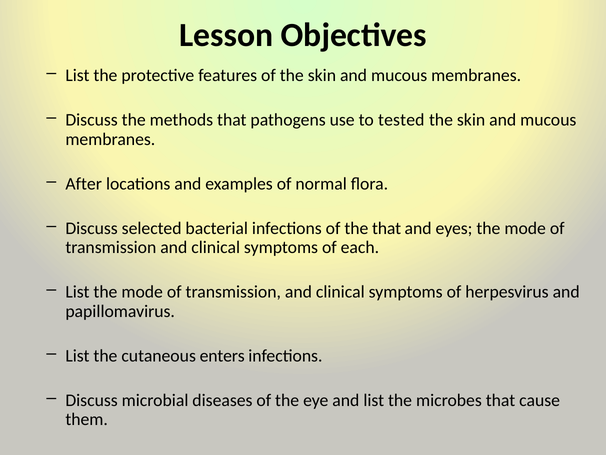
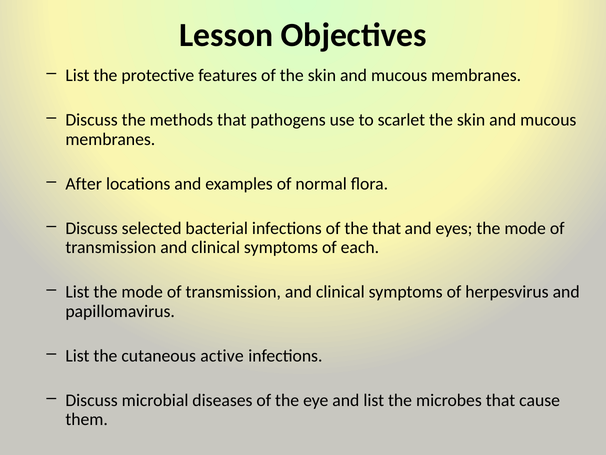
tested: tested -> scarlet
enters: enters -> active
